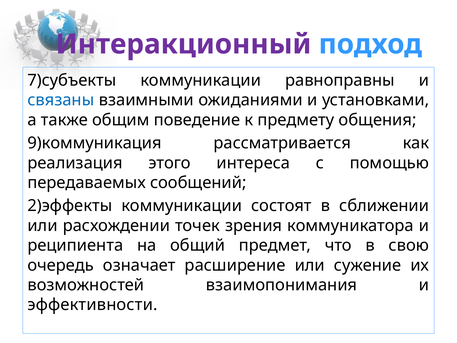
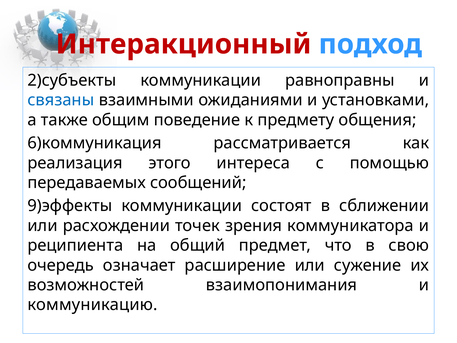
Интеракционный colour: purple -> red
7)субъекты: 7)субъекты -> 2)субъекты
9)коммуникация: 9)коммуникация -> 6)коммуникация
2)эффекты: 2)эффекты -> 9)эффекты
эффективности: эффективности -> коммуникацию
